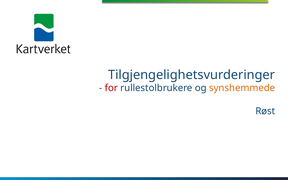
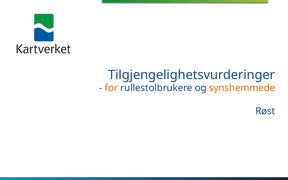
for colour: red -> orange
